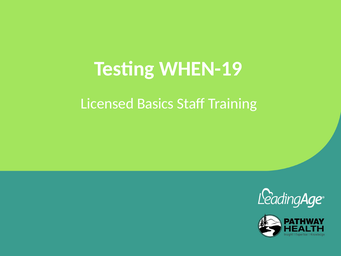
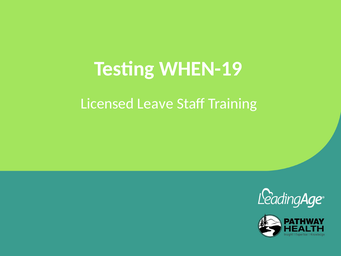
Basics: Basics -> Leave
